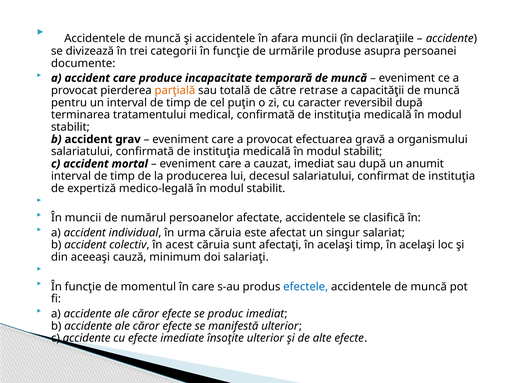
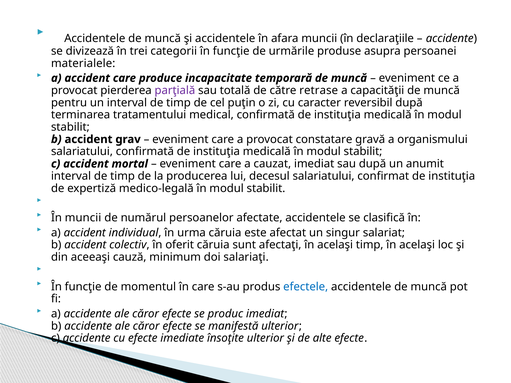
documente: documente -> materialele
parţială colour: orange -> purple
efectuarea: efectuarea -> constatare
acest: acest -> oferit
